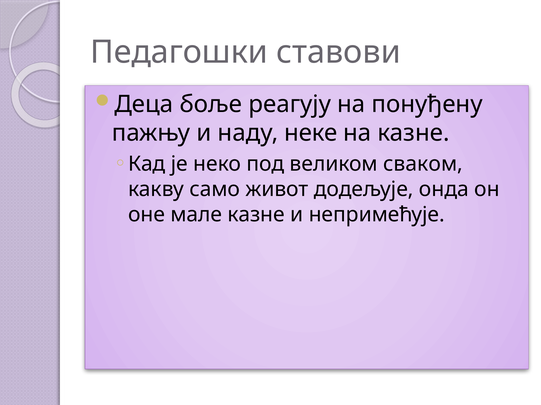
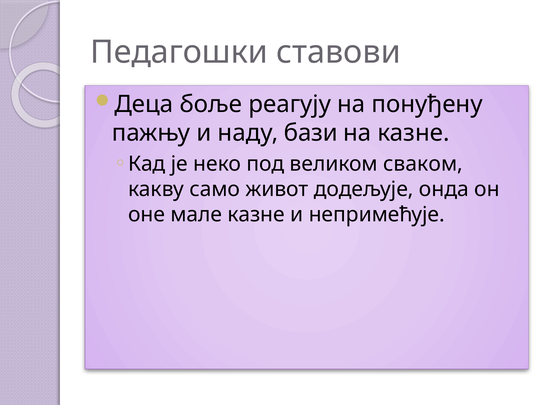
неке: неке -> бази
